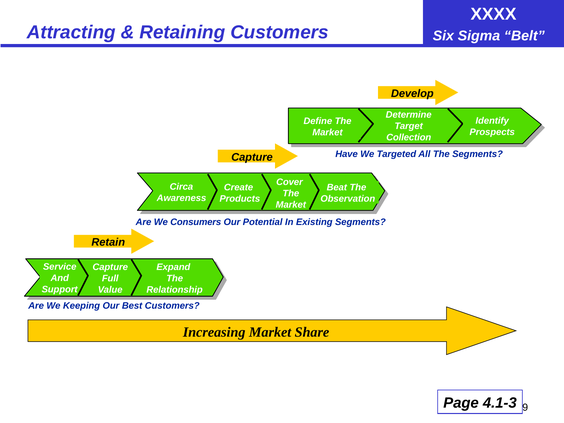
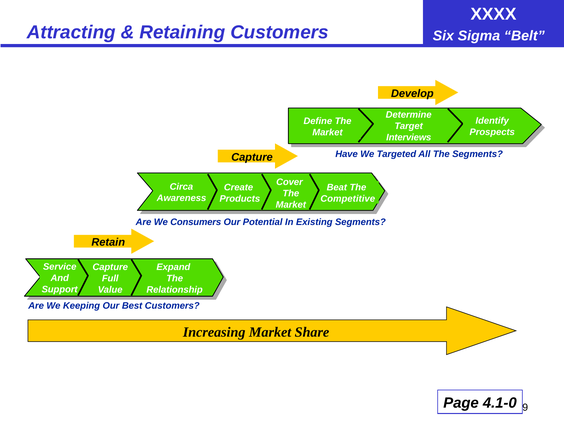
Collection: Collection -> Interviews
Observation: Observation -> Competitive
4.1-3: 4.1-3 -> 4.1-0
